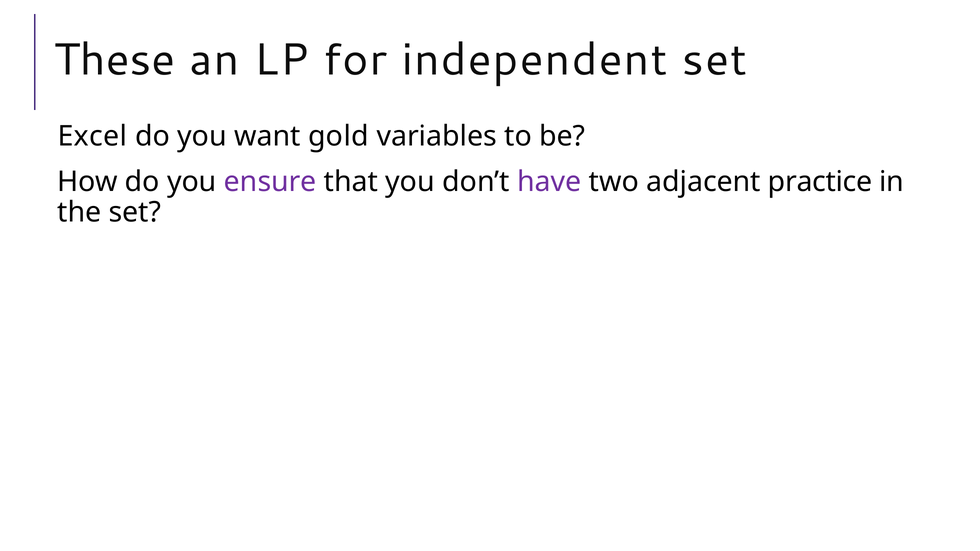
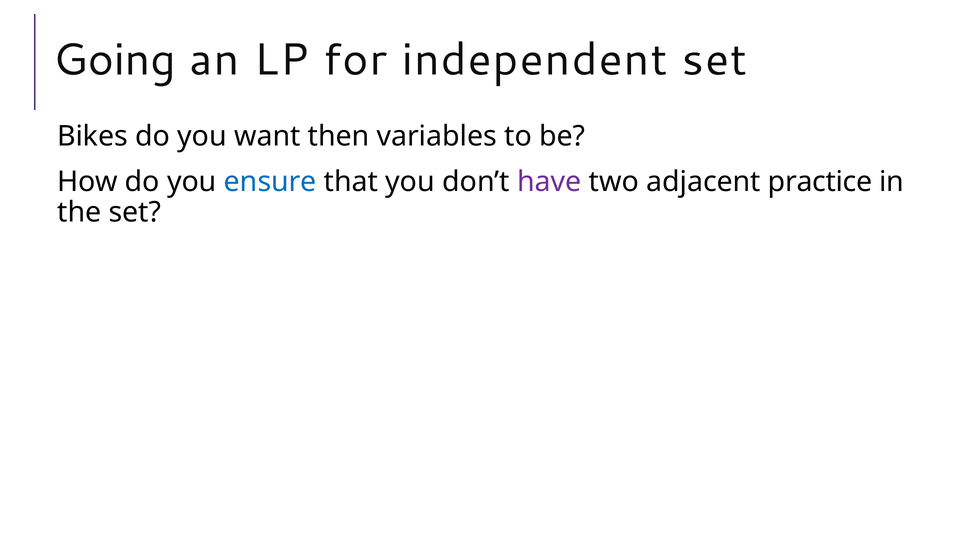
These: These -> Going
Excel: Excel -> Bikes
gold: gold -> then
ensure colour: purple -> blue
